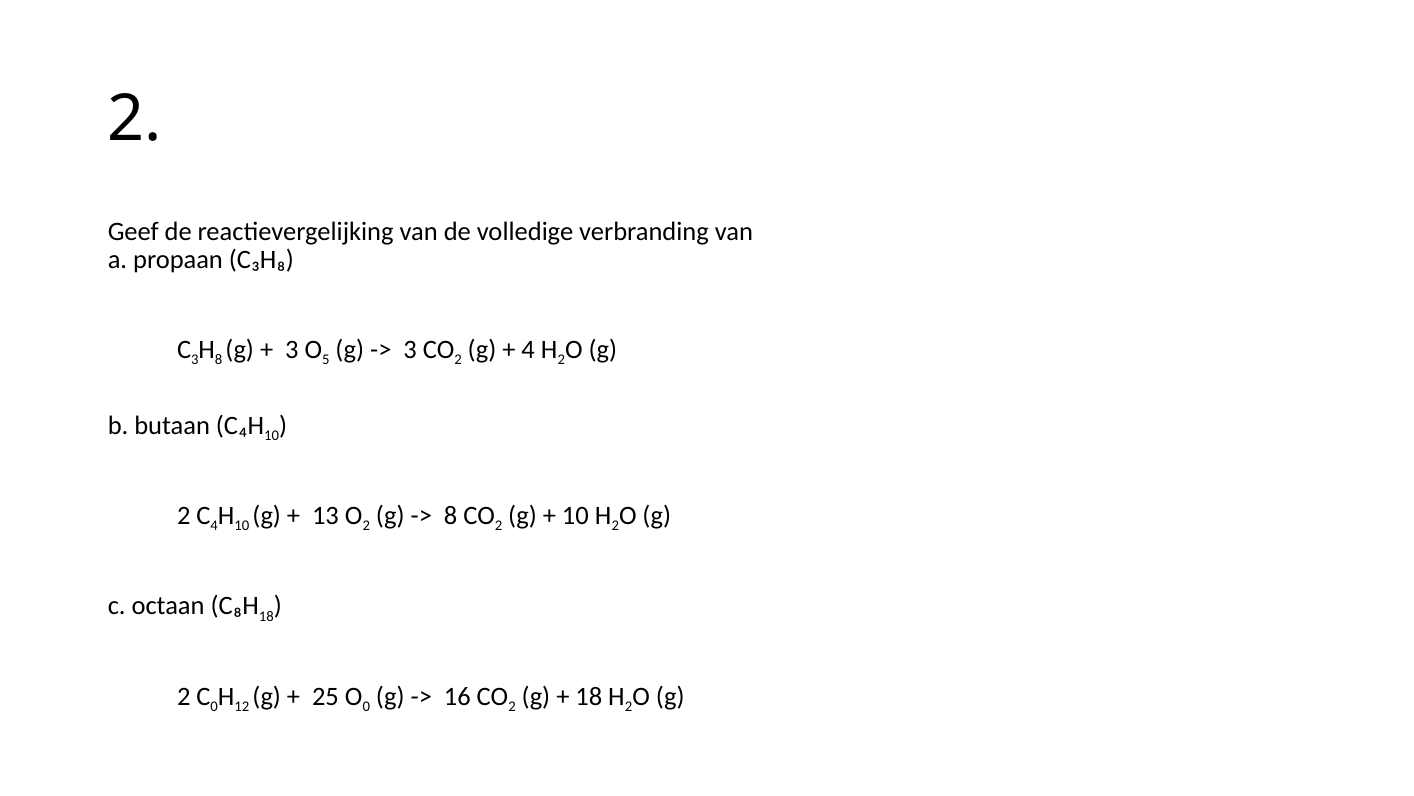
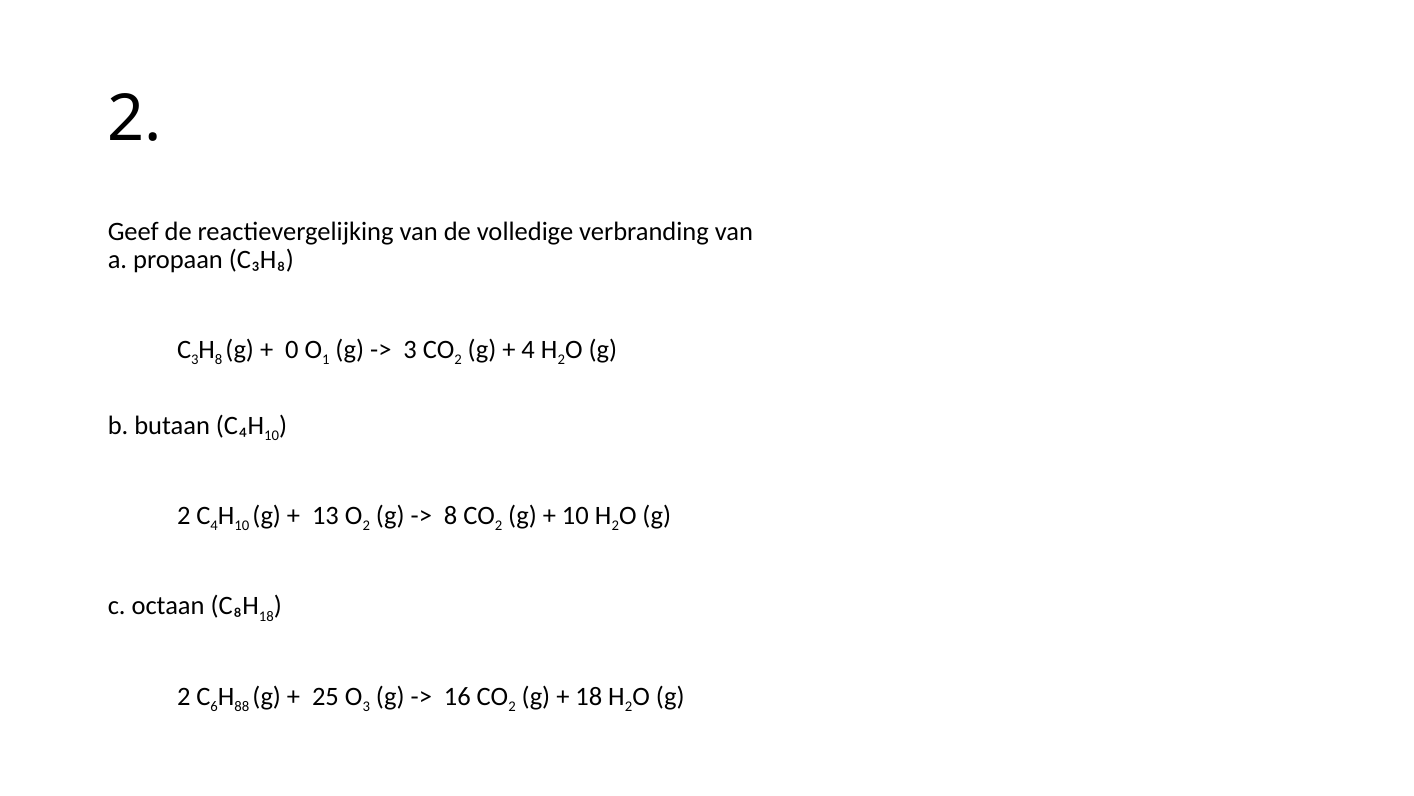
3 at (292, 349): 3 -> 0
5: 5 -> 1
C 0: 0 -> 6
12: 12 -> 88
0 at (366, 706): 0 -> 3
